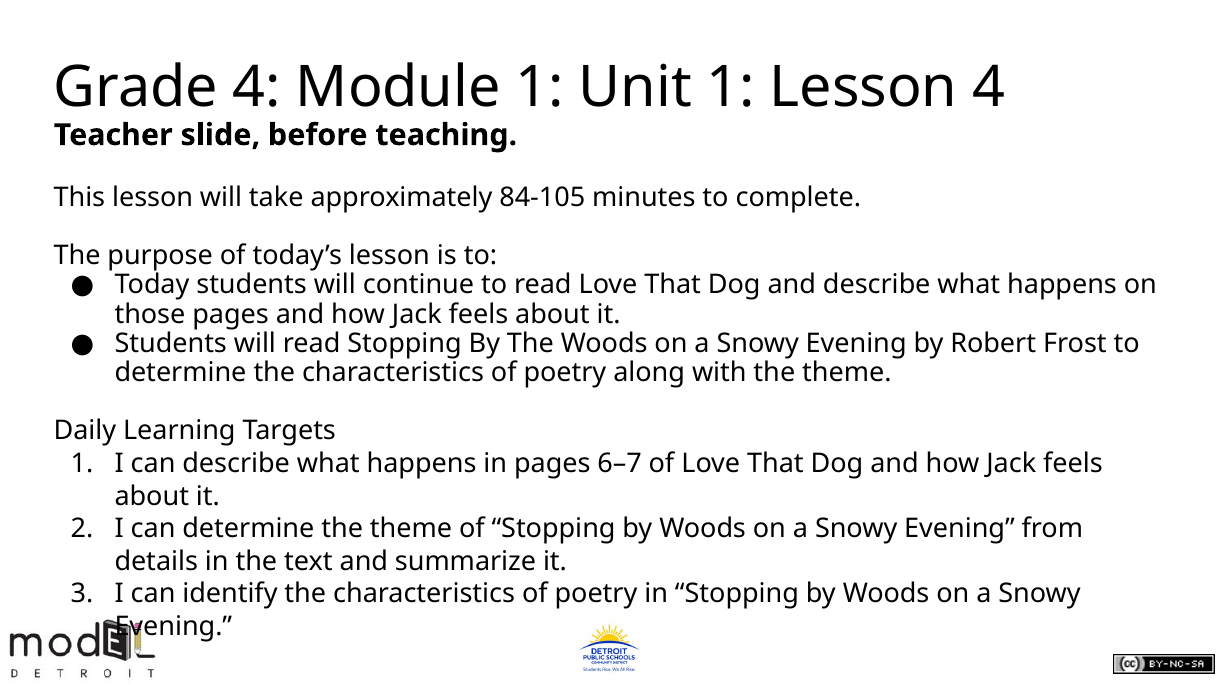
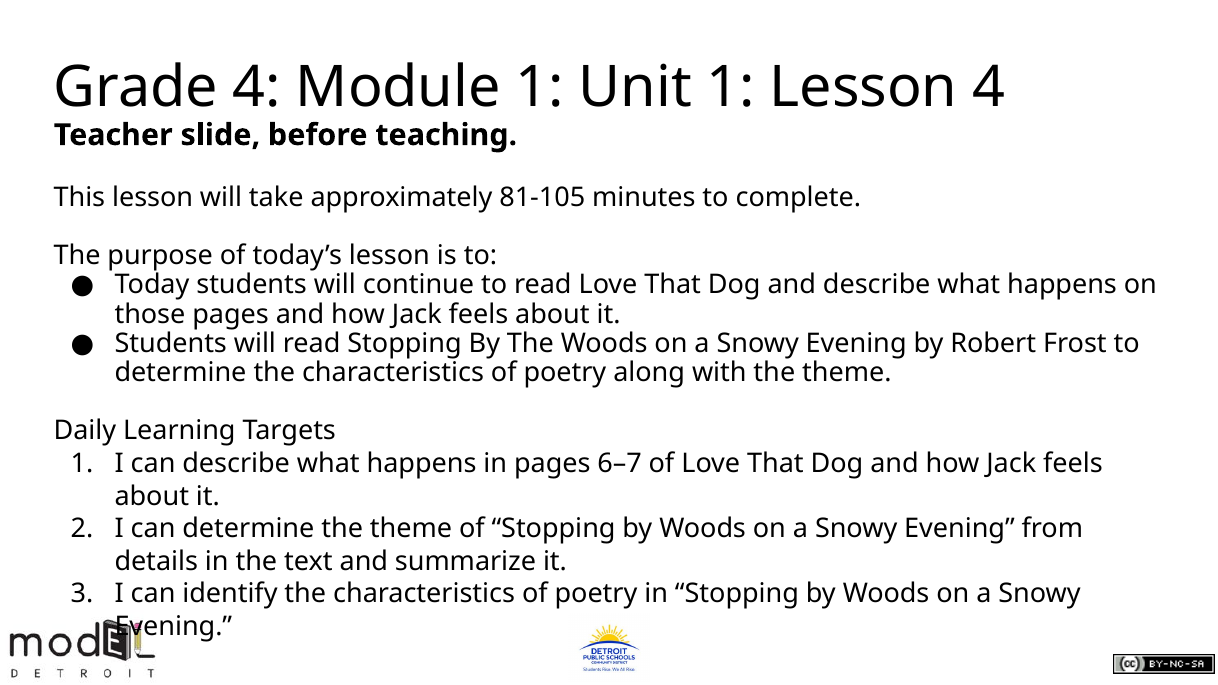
84-105: 84-105 -> 81-105
